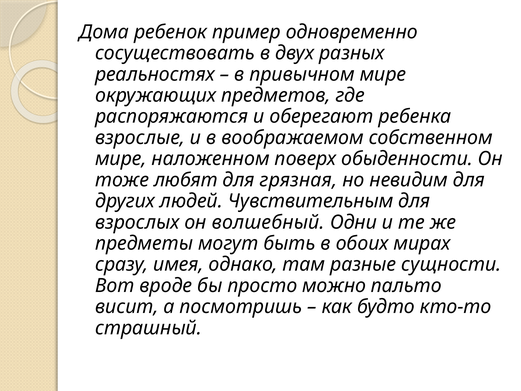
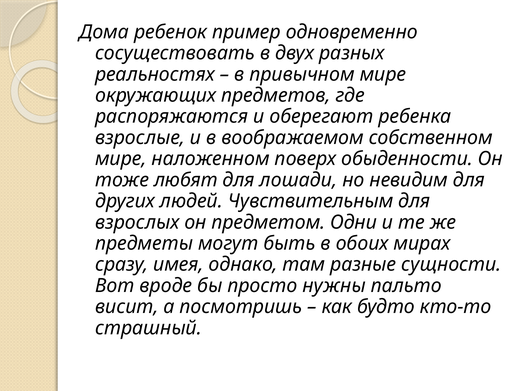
грязная: грязная -> лошади
волшебный: волшебный -> предметом
можно: можно -> нужны
